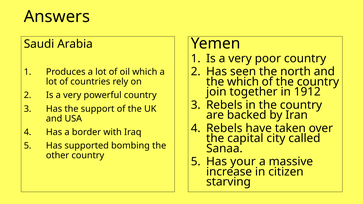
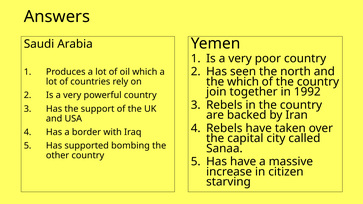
1912: 1912 -> 1992
Has your: your -> have
